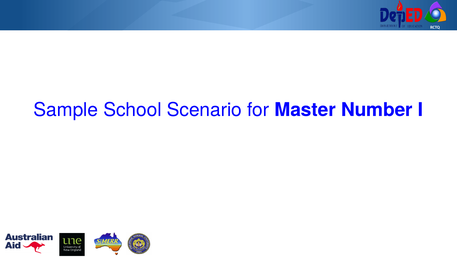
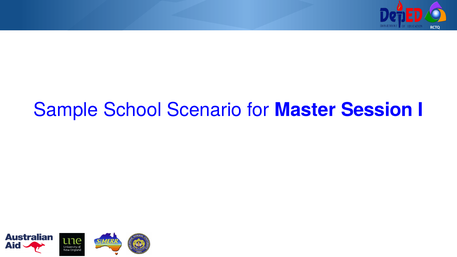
Number: Number -> Session
